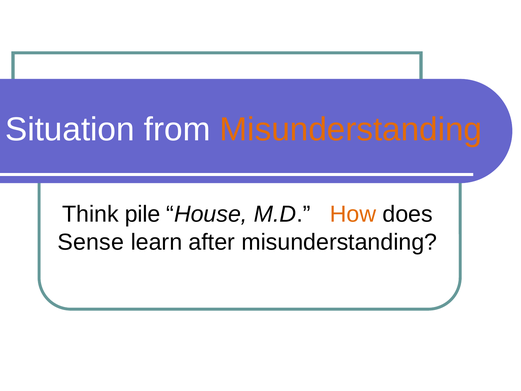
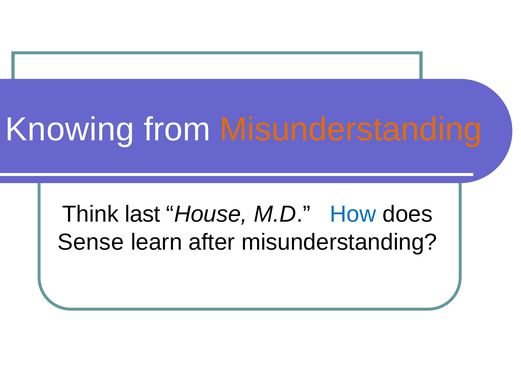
Situation: Situation -> Knowing
pile: pile -> last
How colour: orange -> blue
